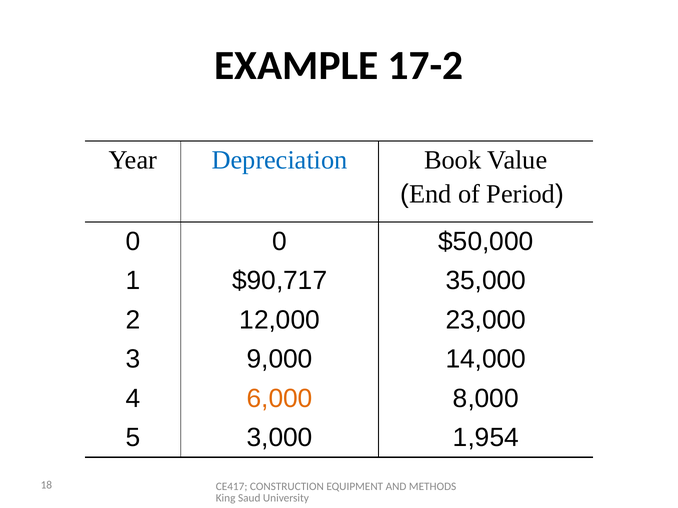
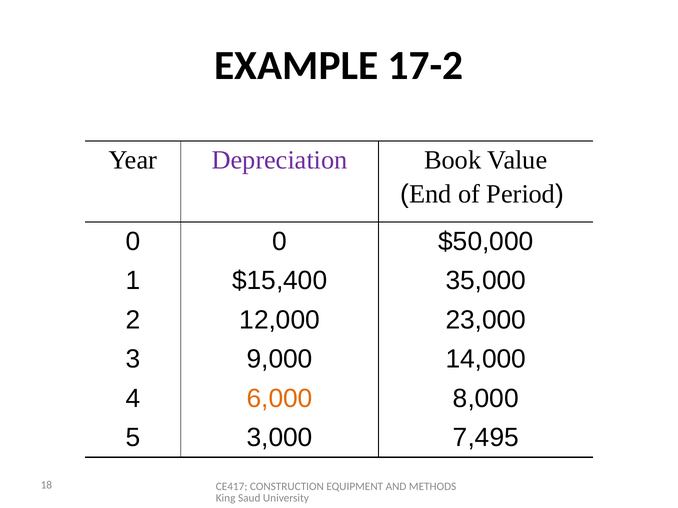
Depreciation colour: blue -> purple
$90,717: $90,717 -> $15,400
1,954: 1,954 -> 7,495
